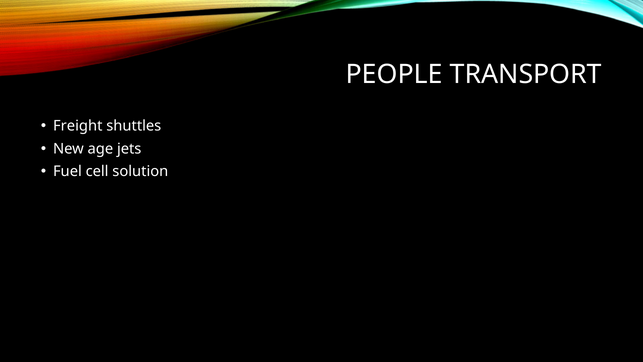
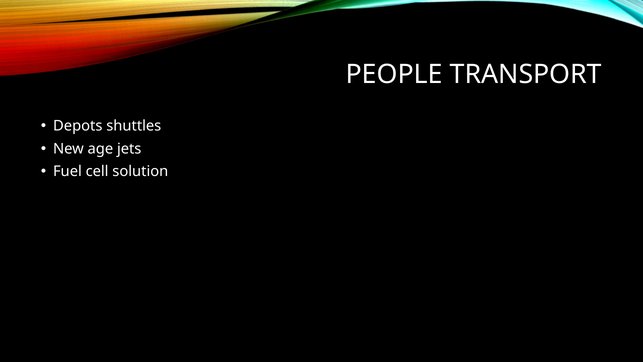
Freight: Freight -> Depots
